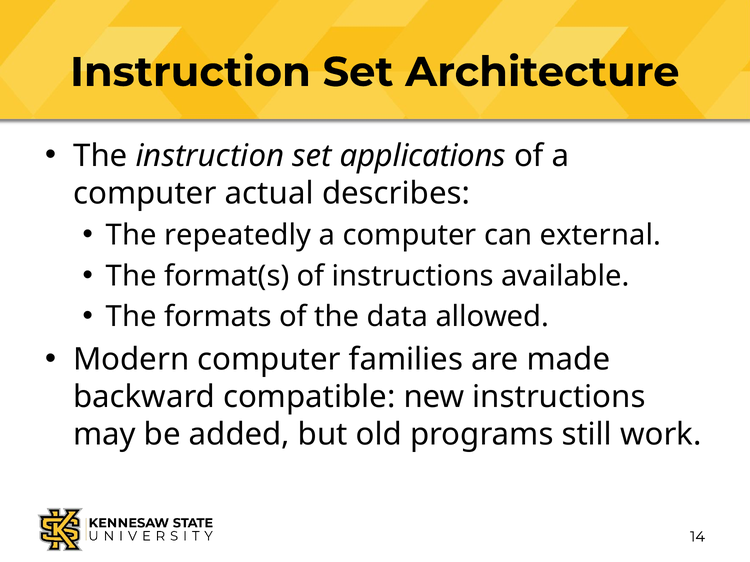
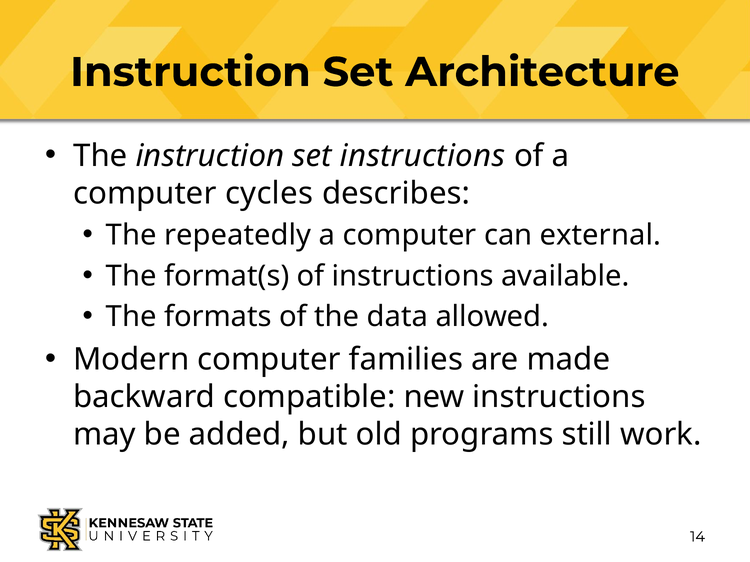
set applications: applications -> instructions
actual: actual -> cycles
